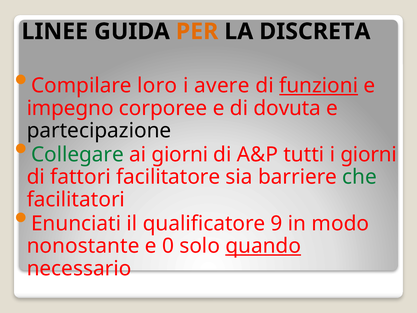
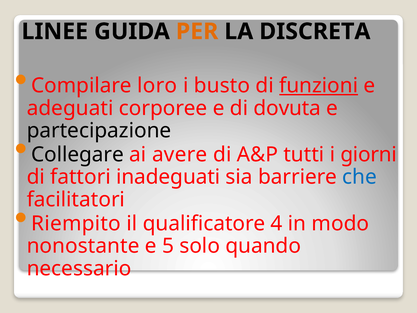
avere: avere -> busto
impegno: impegno -> adeguati
Collegare colour: green -> black
ai giorni: giorni -> avere
facilitatore: facilitatore -> inadeguati
che colour: green -> blue
Enunciati: Enunciati -> Riempito
9: 9 -> 4
0: 0 -> 5
quando underline: present -> none
